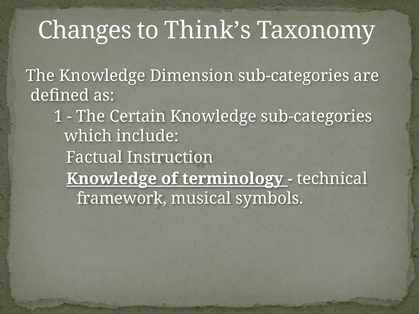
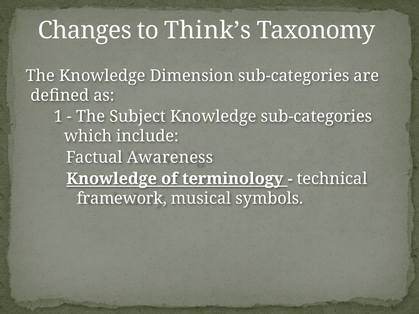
Certain: Certain -> Subject
Instruction: Instruction -> Awareness
